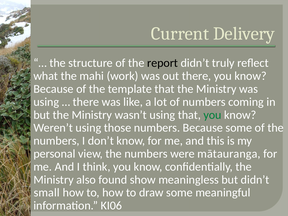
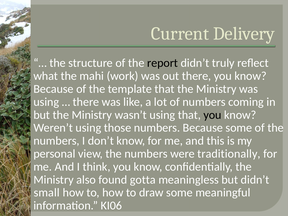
you at (212, 115) colour: green -> black
mātauranga: mātauranga -> traditionally
show: show -> gotta
